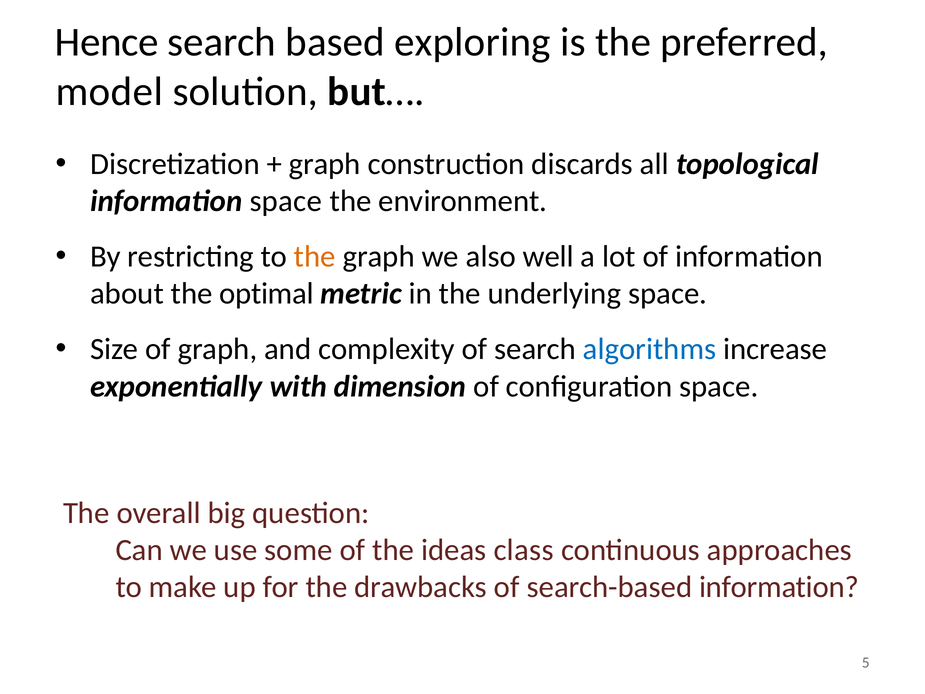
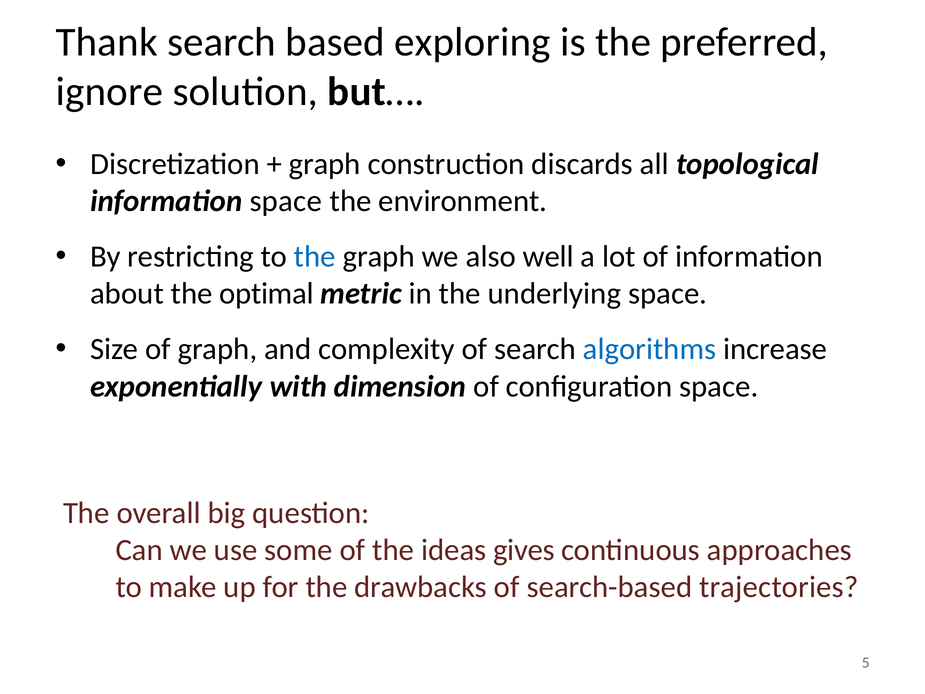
Hence: Hence -> Thank
model: model -> ignore
the at (315, 257) colour: orange -> blue
class: class -> gives
search-based information: information -> trajectories
